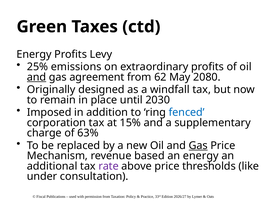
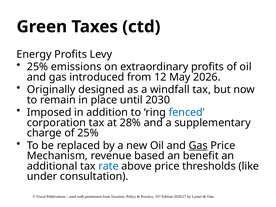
and at (37, 77) underline: present -> none
agreement: agreement -> introduced
62: 62 -> 12
2080: 2080 -> 2026
15%: 15% -> 28%
of 63%: 63% -> 25%
an energy: energy -> benefit
rate colour: purple -> blue
